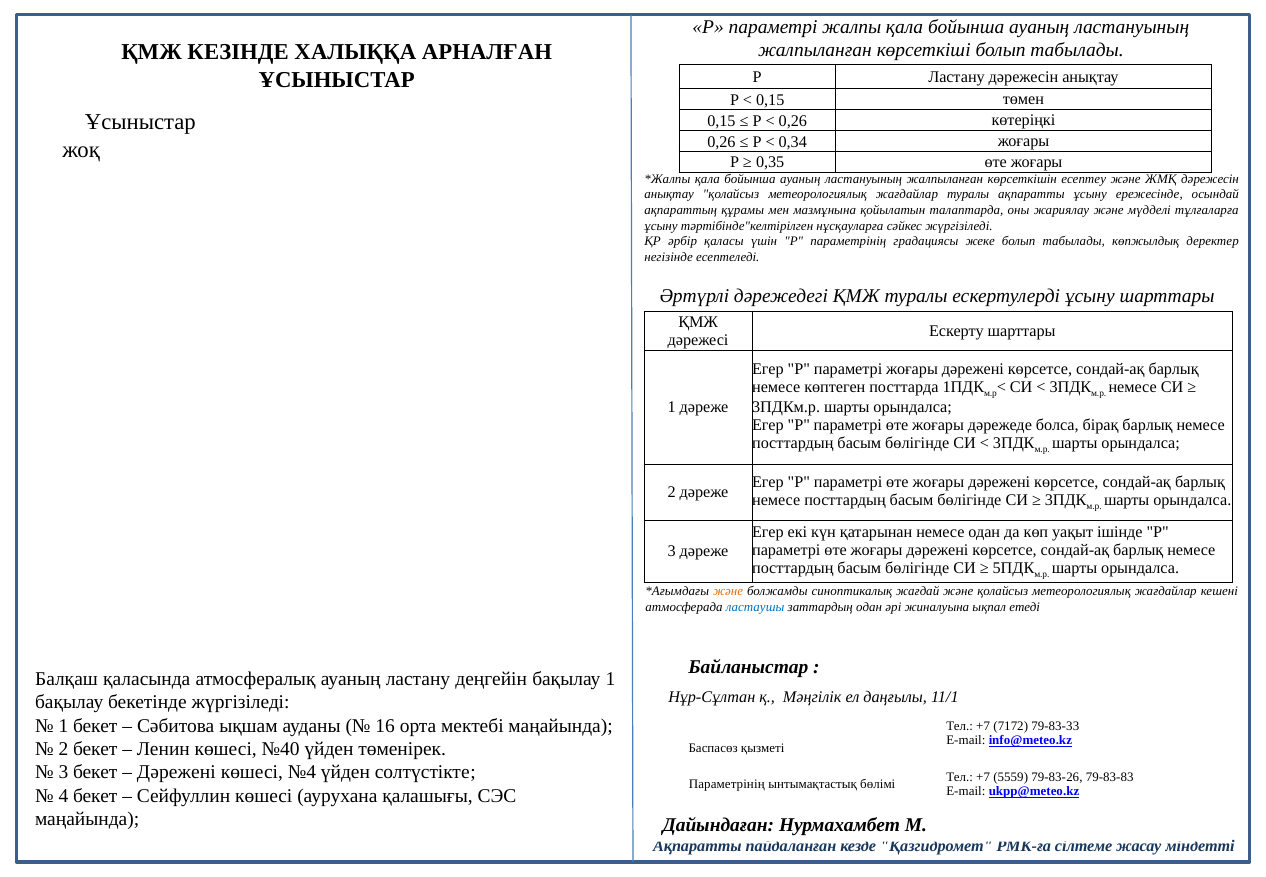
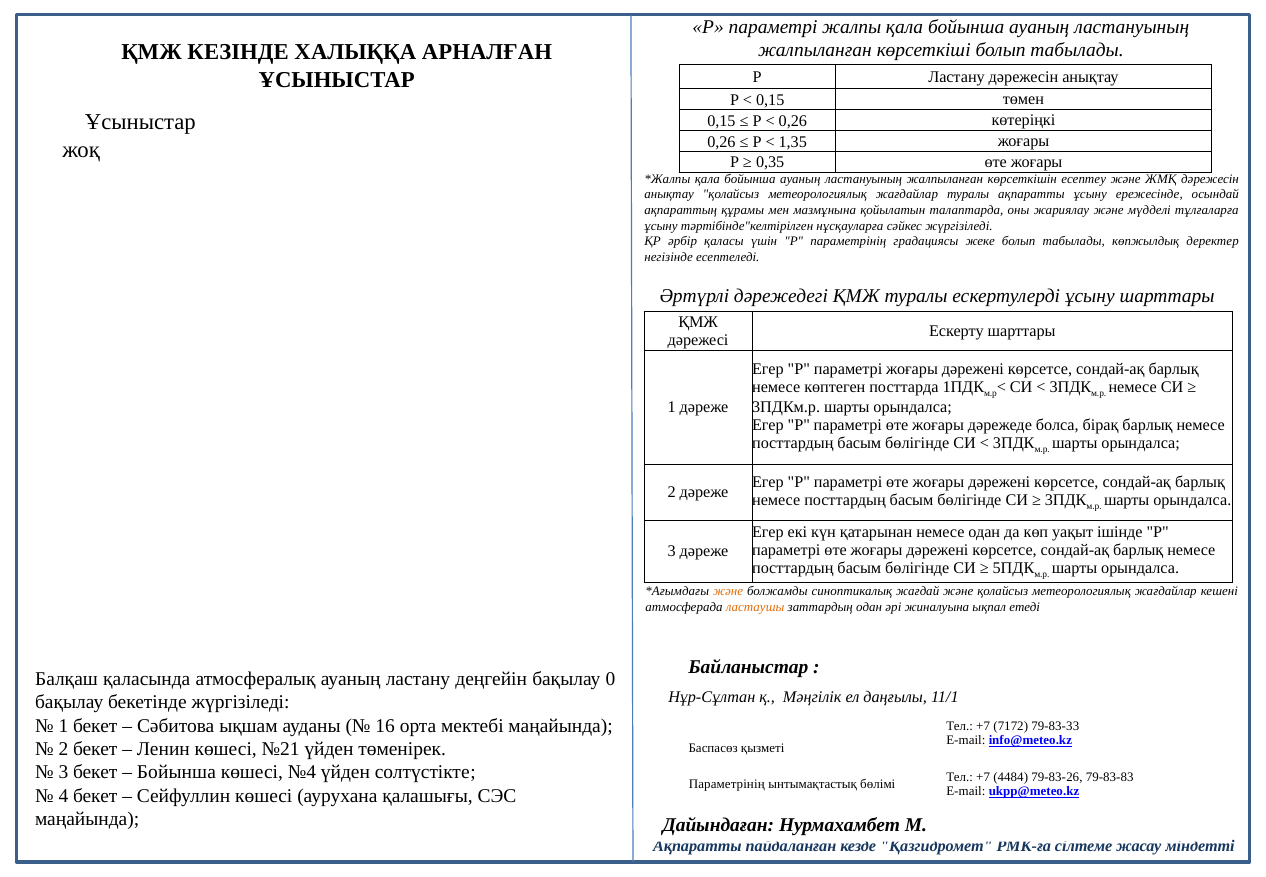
0,34: 0,34 -> 1,35
ластаушы colour: blue -> orange
бақылау 1: 1 -> 0
№40: №40 -> №21
Дәрежені at (176, 772): Дәрежені -> Бойынша
5559: 5559 -> 4484
